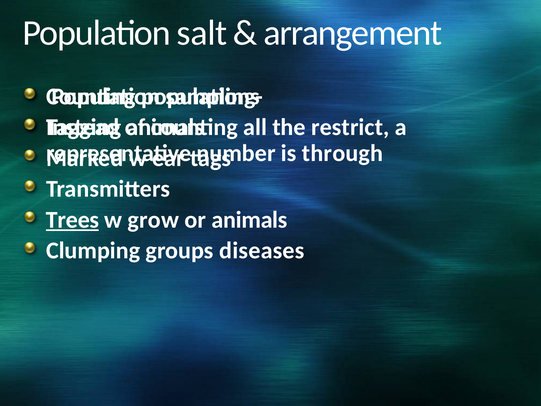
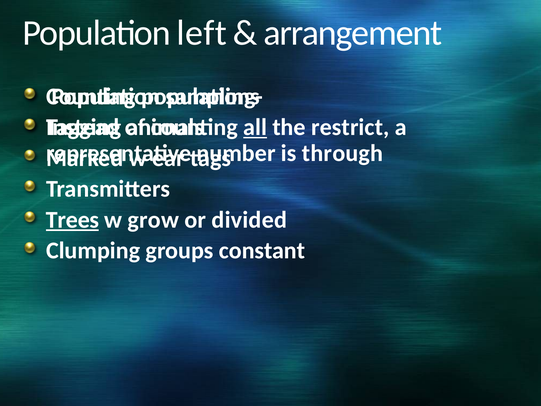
salt: salt -> left
all underline: none -> present
or animals: animals -> divided
diseases: diseases -> constant
